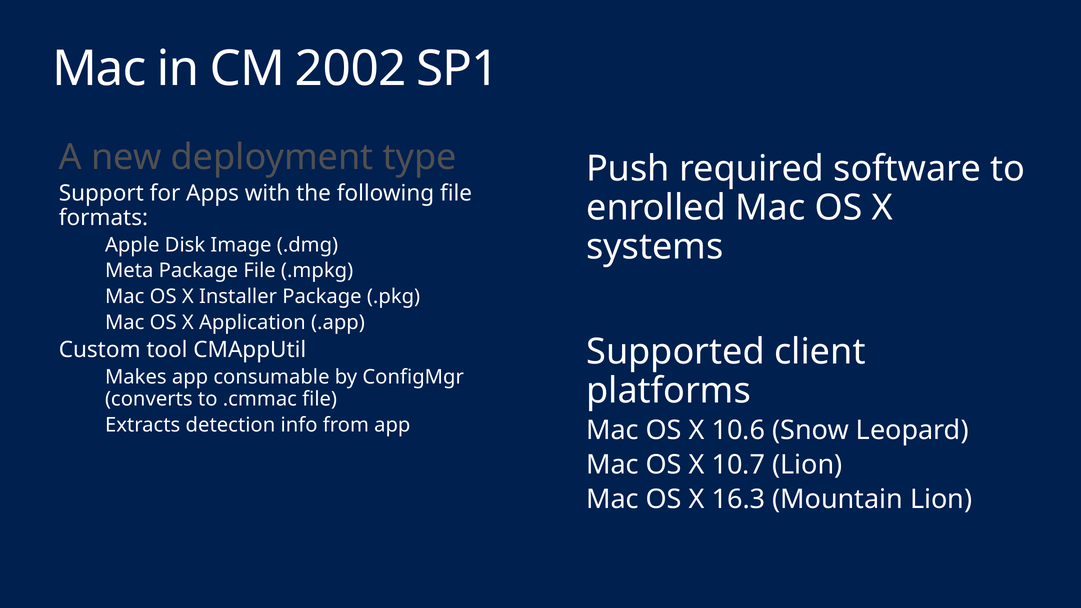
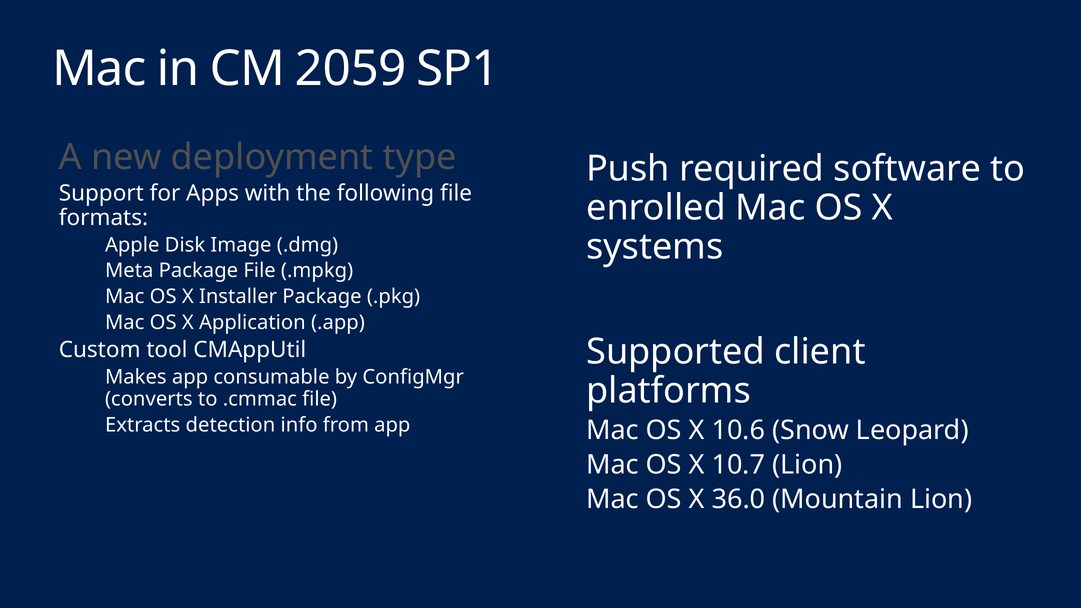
2002: 2002 -> 2059
16.3: 16.3 -> 36.0
